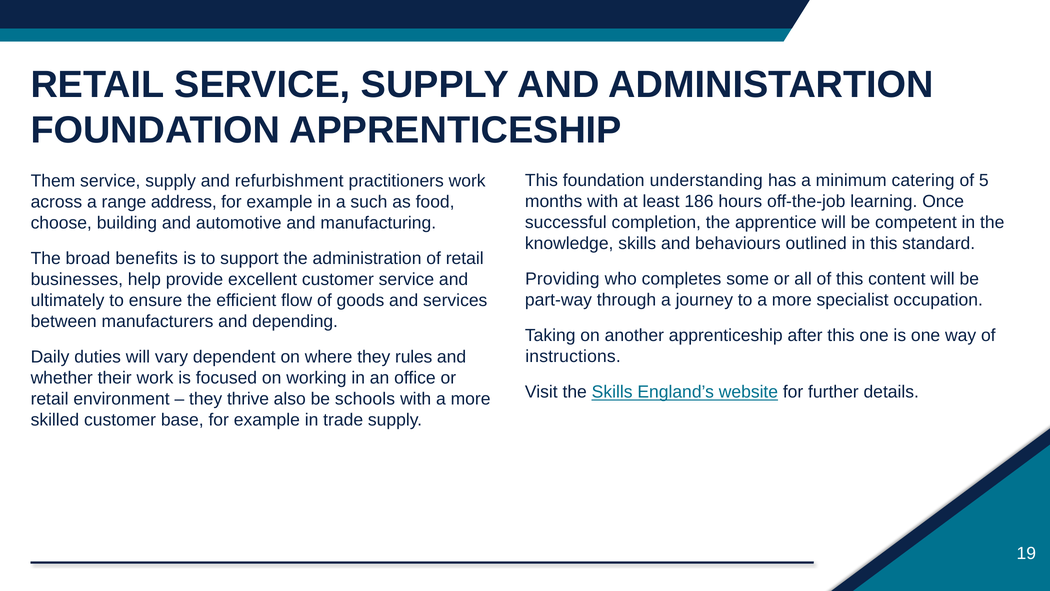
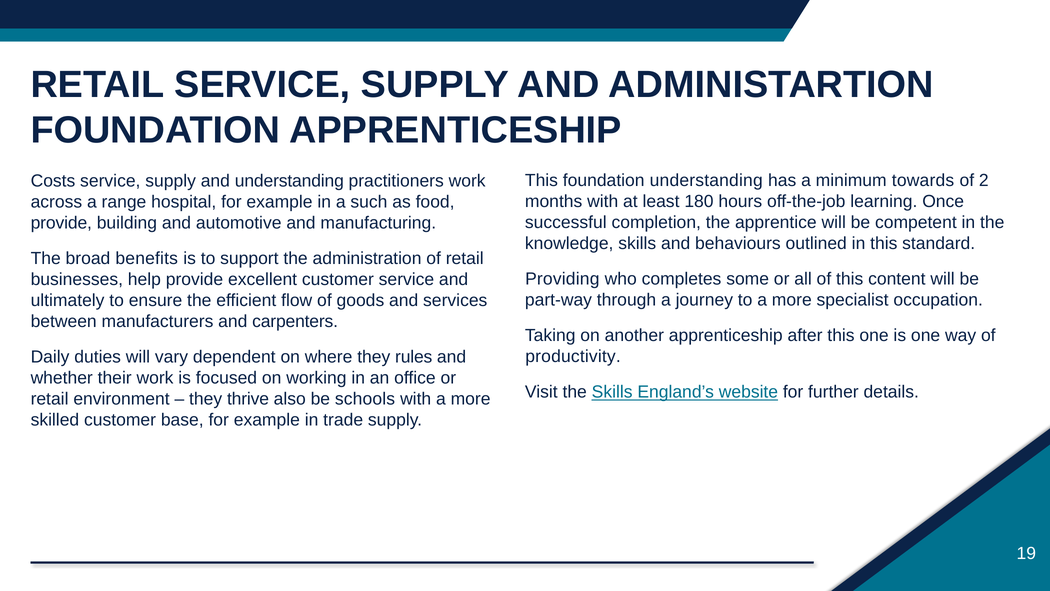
catering: catering -> towards
5: 5 -> 2
Them: Them -> Costs
and refurbishment: refurbishment -> understanding
186: 186 -> 180
address: address -> hospital
choose at (61, 223): choose -> provide
depending: depending -> carpenters
instructions: instructions -> productivity
